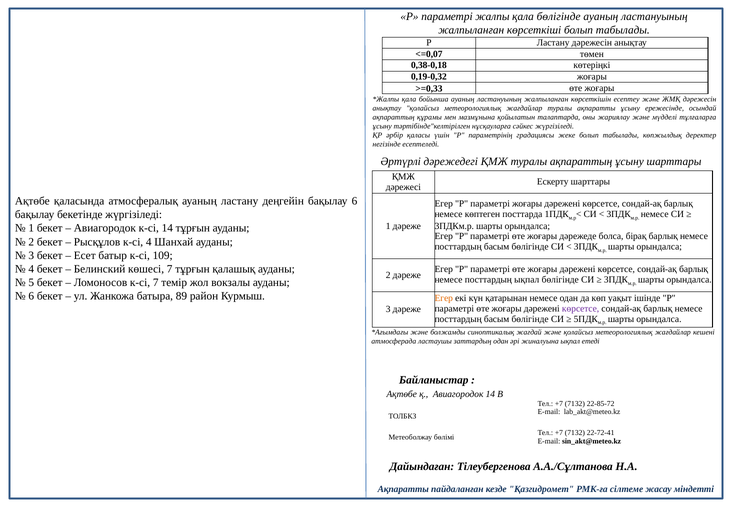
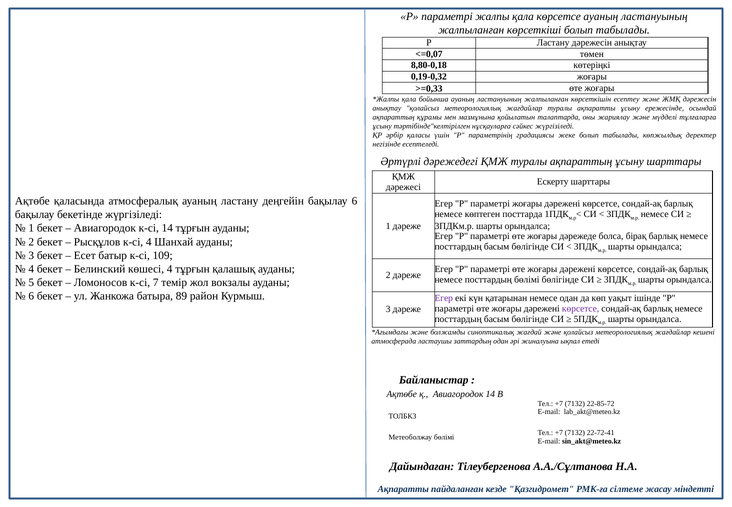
қала бөлігінде: бөлігінде -> көрсетсе
0,38-0,18: 0,38-0,18 -> 8,80-0,18
көшесі 7: 7 -> 4
посттардың ықпал: ықпал -> бөлімі
Егер at (444, 298) colour: orange -> purple
